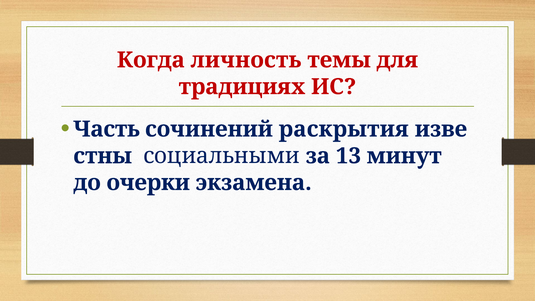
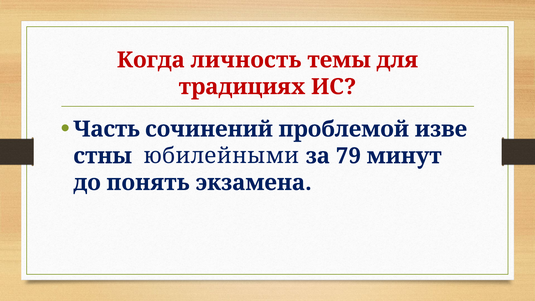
раскрытия: раскрытия -> проблемой
социальными: социальными -> юбилейными
13: 13 -> 79
очерки: очерки -> понять
